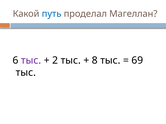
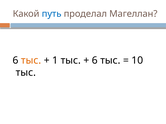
тыс at (31, 61) colour: purple -> orange
2: 2 -> 1
8 at (95, 61): 8 -> 6
69: 69 -> 10
